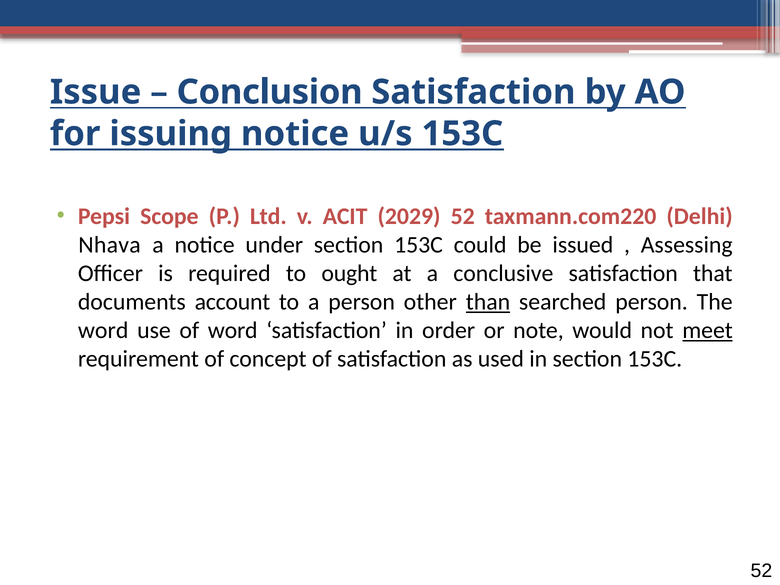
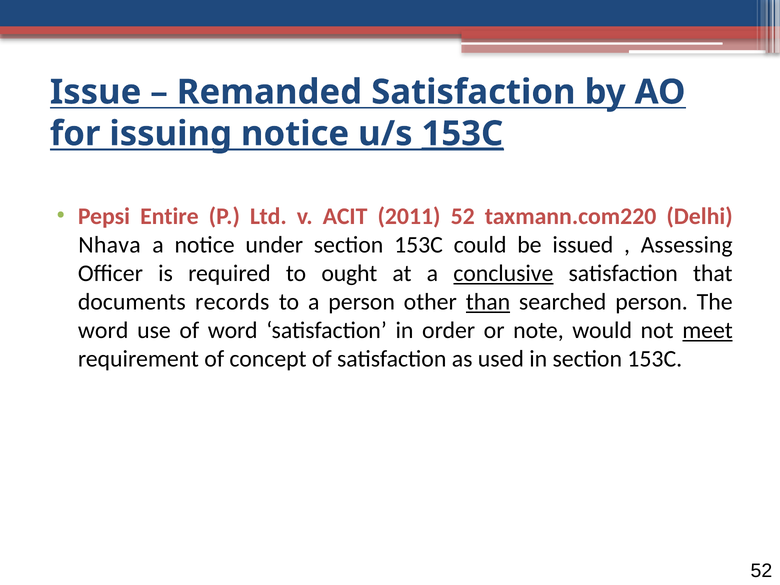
Conclusion: Conclusion -> Remanded
153C at (462, 134) underline: none -> present
Scope: Scope -> Entire
2029: 2029 -> 2011
conclusive underline: none -> present
account: account -> records
